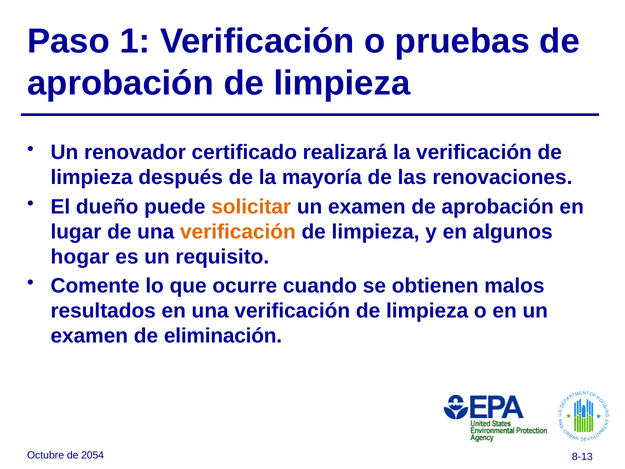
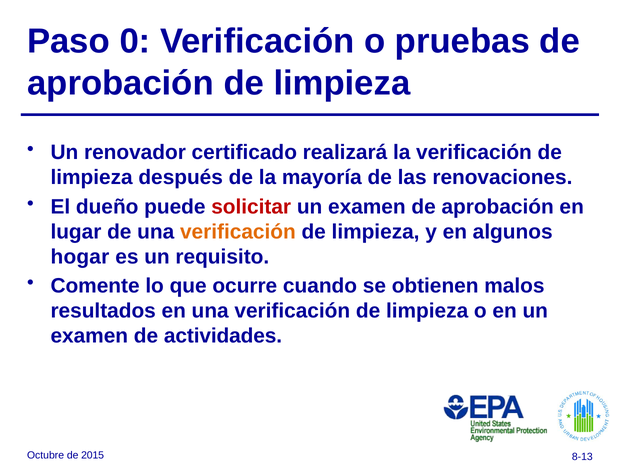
1: 1 -> 0
solicitar colour: orange -> red
eliminación: eliminación -> actividades
2054: 2054 -> 2015
